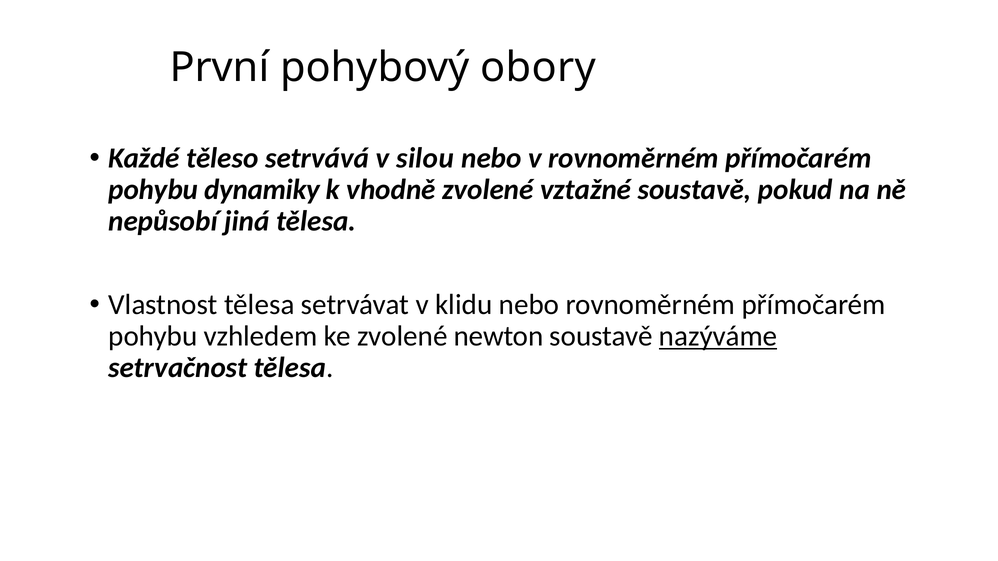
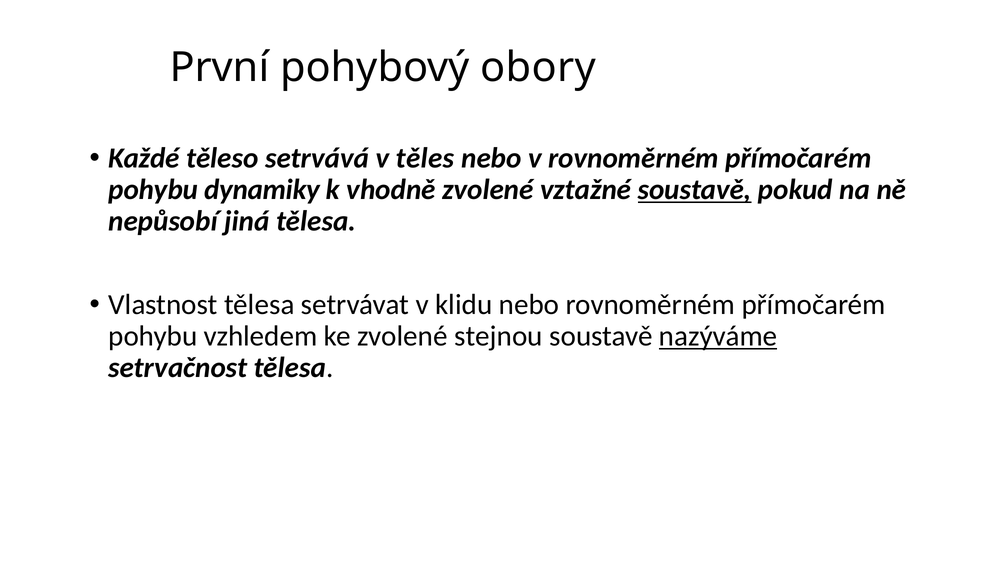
silou: silou -> těles
soustavě at (695, 190) underline: none -> present
newton: newton -> stejnou
